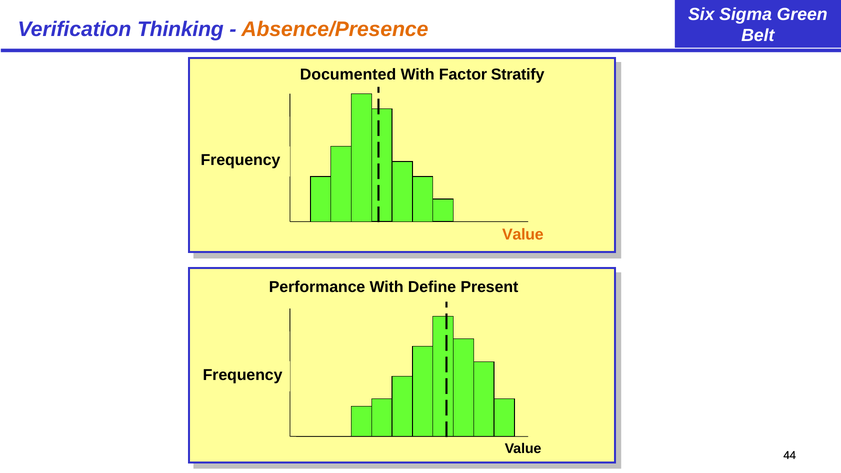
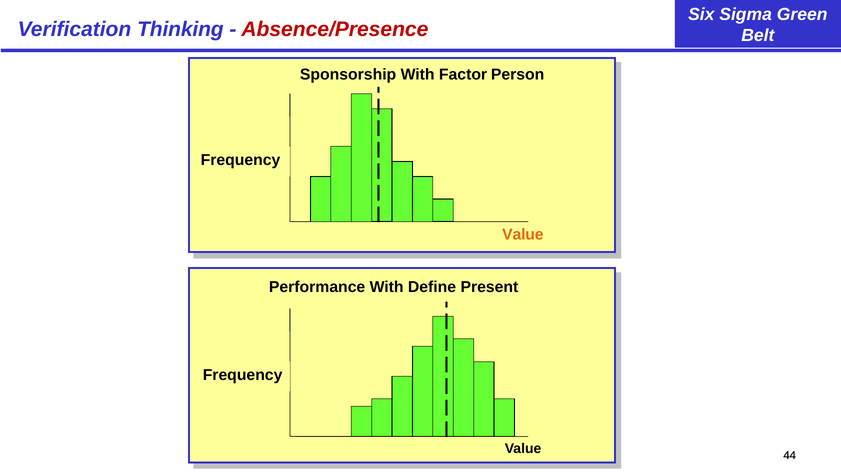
Absence/Presence colour: orange -> red
Documented: Documented -> Sponsorship
Stratify: Stratify -> Person
